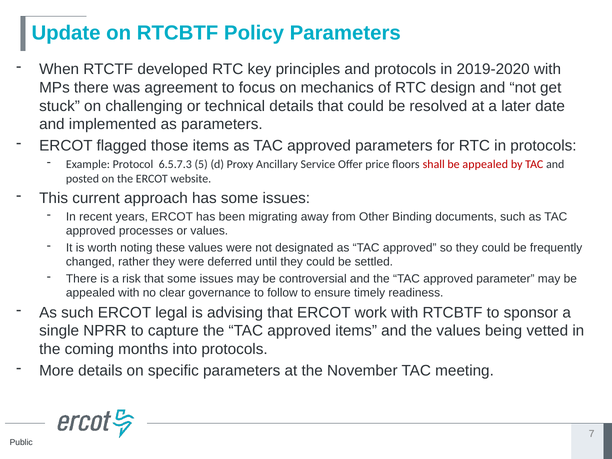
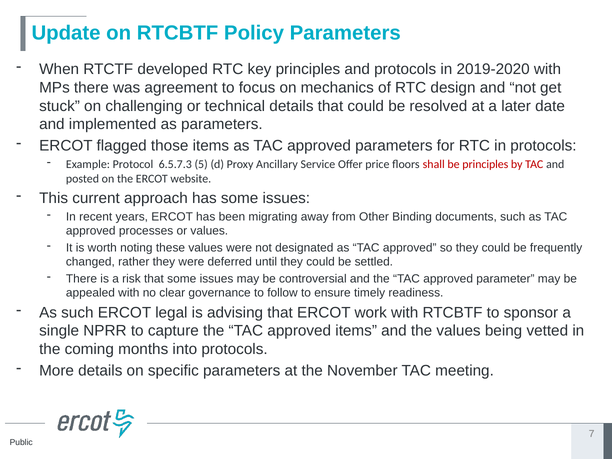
shall be appealed: appealed -> principles
